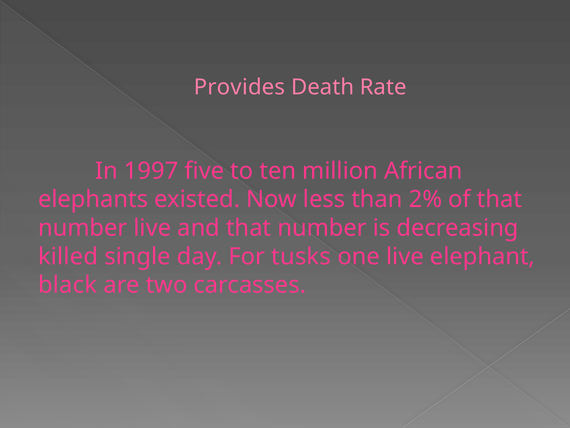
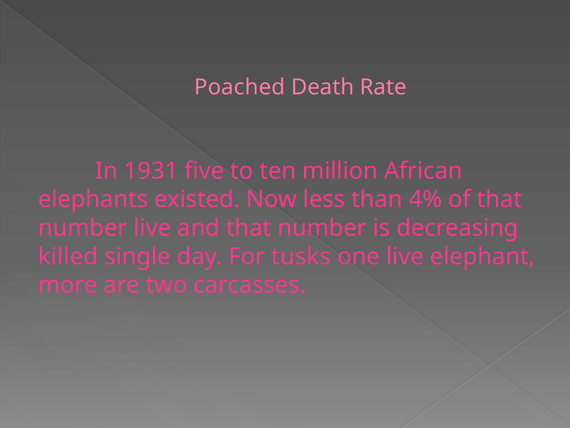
Provides: Provides -> Poached
1997: 1997 -> 1931
2%: 2% -> 4%
black: black -> more
